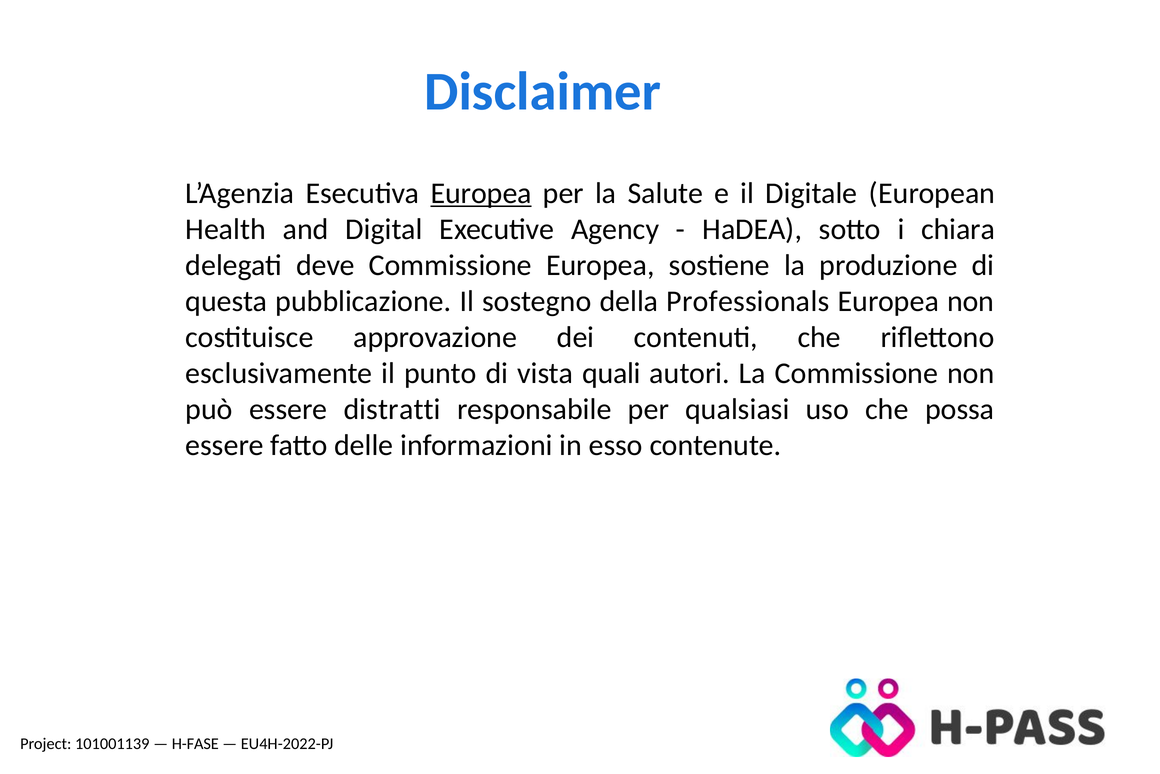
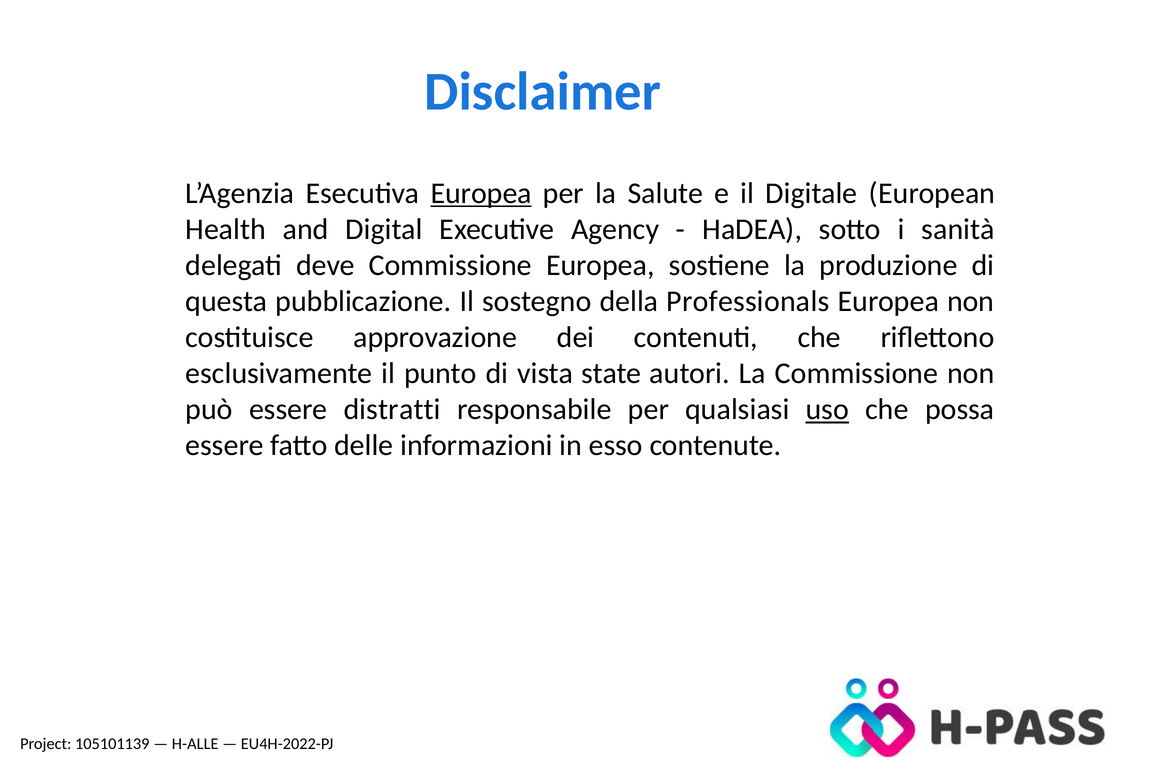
chiara: chiara -> sanità
quali: quali -> state
uso underline: none -> present
101001139: 101001139 -> 105101139
H-FASE: H-FASE -> H-ALLE
